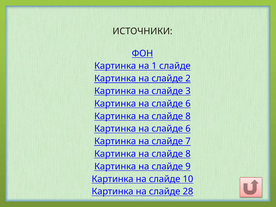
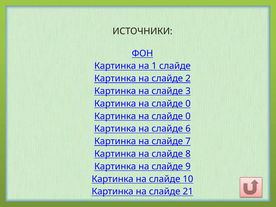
6 at (188, 104): 6 -> 0
8 at (188, 116): 8 -> 0
28: 28 -> 21
